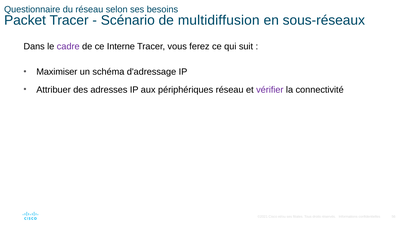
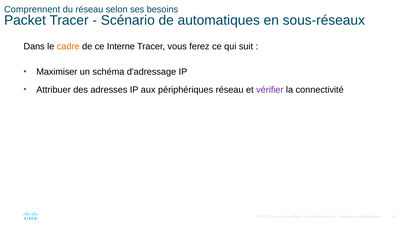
Questionnaire: Questionnaire -> Comprennent
multidiffusion: multidiffusion -> automatiques
cadre colour: purple -> orange
